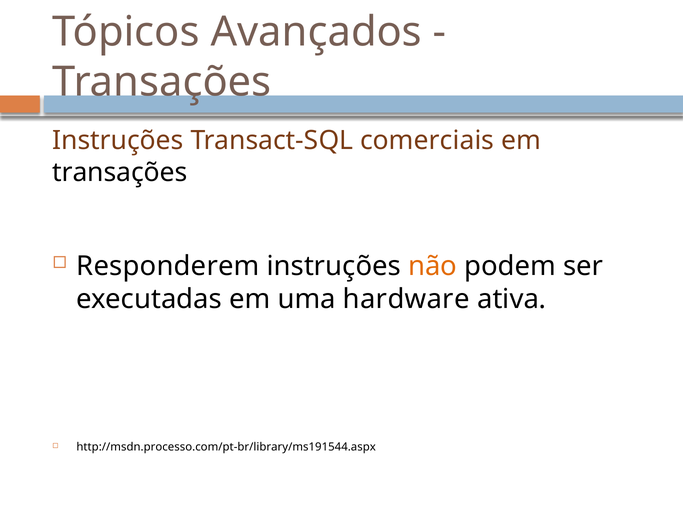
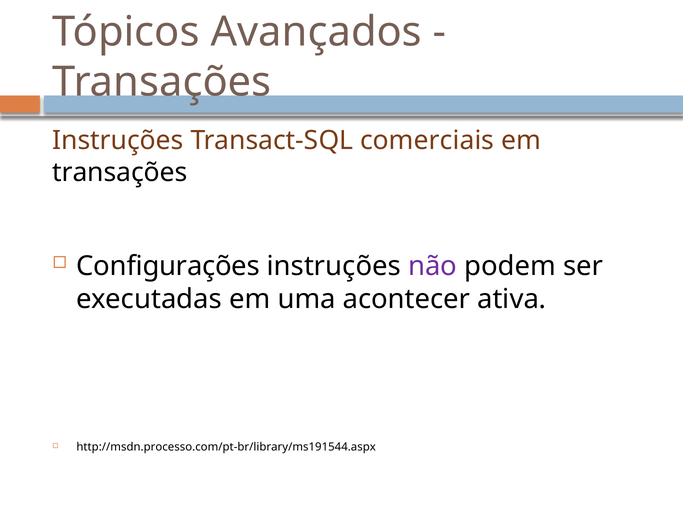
Responderem: Responderem -> Configurações
não colour: orange -> purple
hardware: hardware -> acontecer
